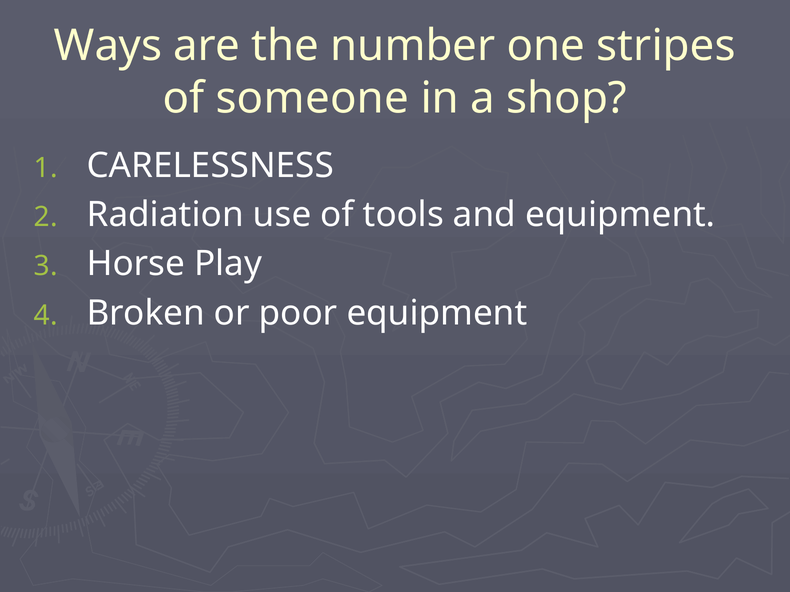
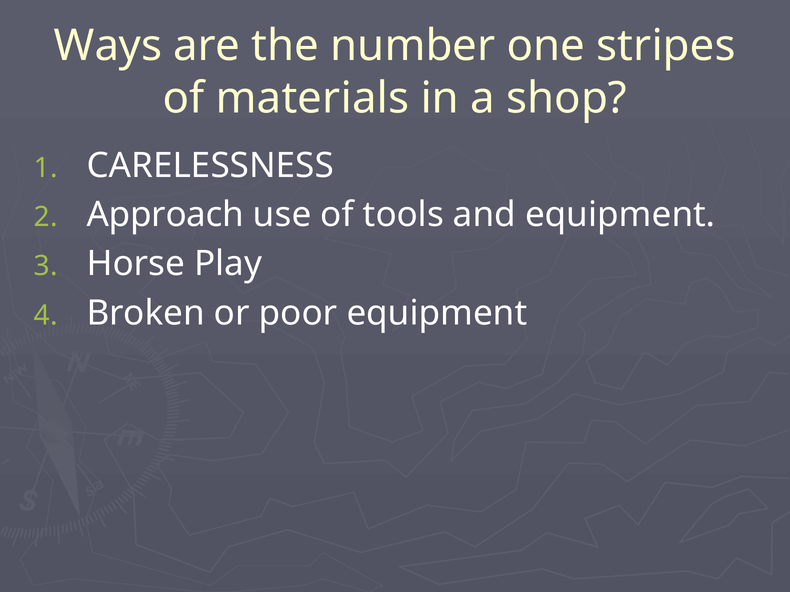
someone: someone -> materials
Radiation: Radiation -> Approach
